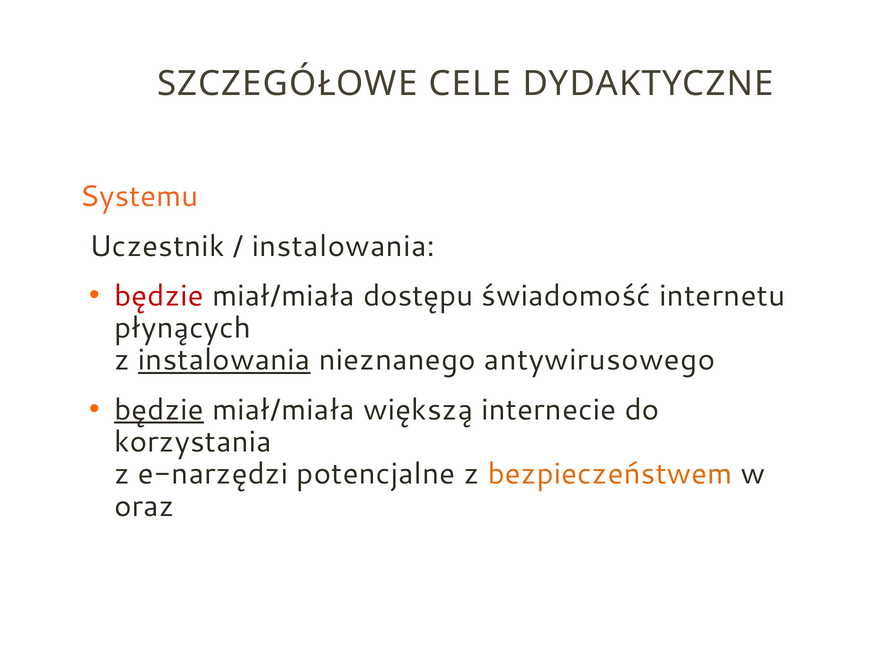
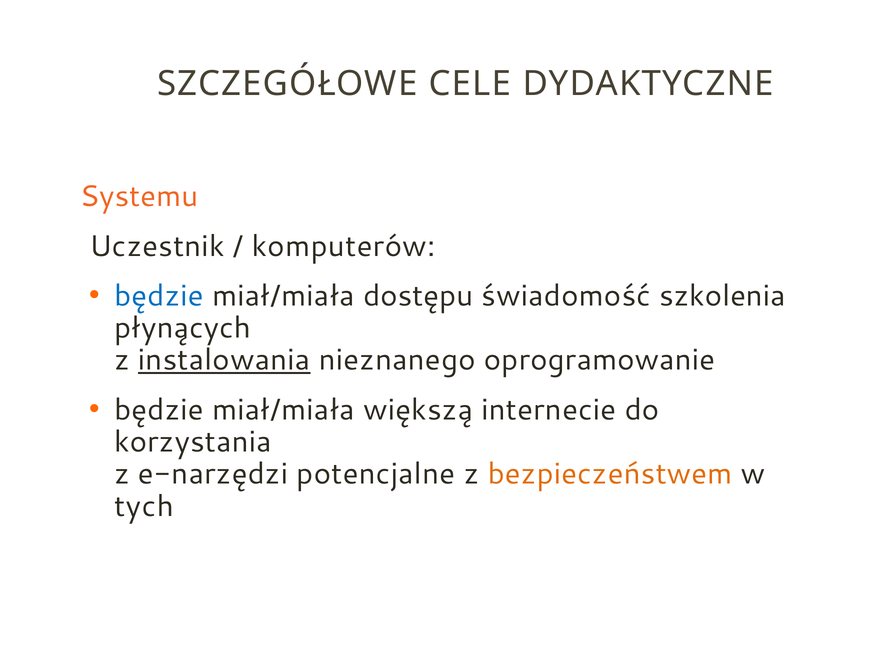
instalowania at (343, 246): instalowania -> komputerów
będzie at (159, 296) colour: red -> blue
internetu: internetu -> szkolenia
antywirusowego: antywirusowego -> oprogramowanie
będzie at (159, 410) underline: present -> none
oraz: oraz -> tych
